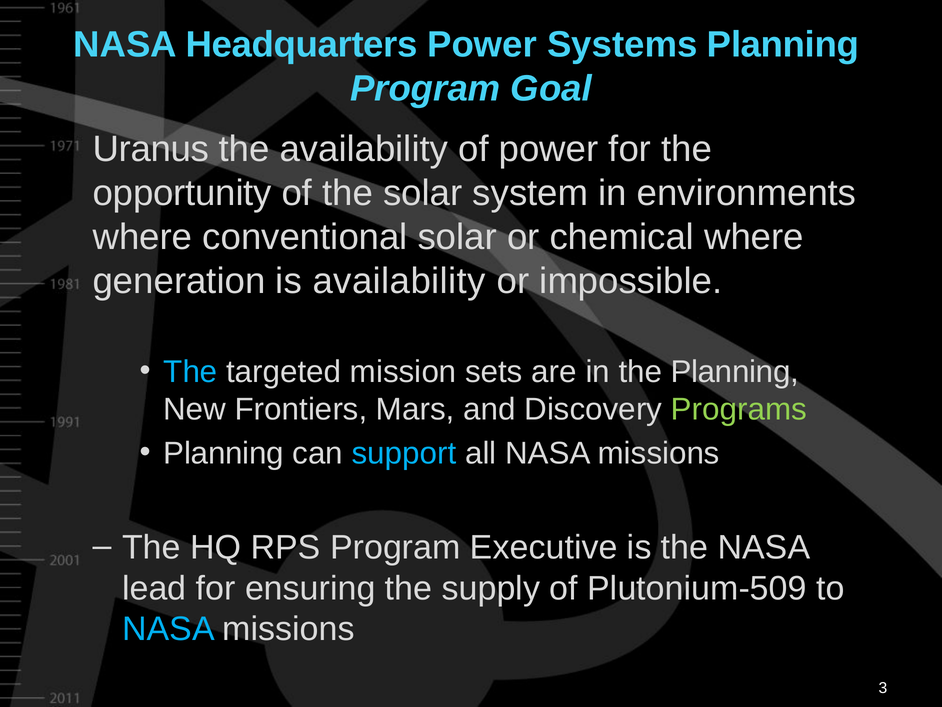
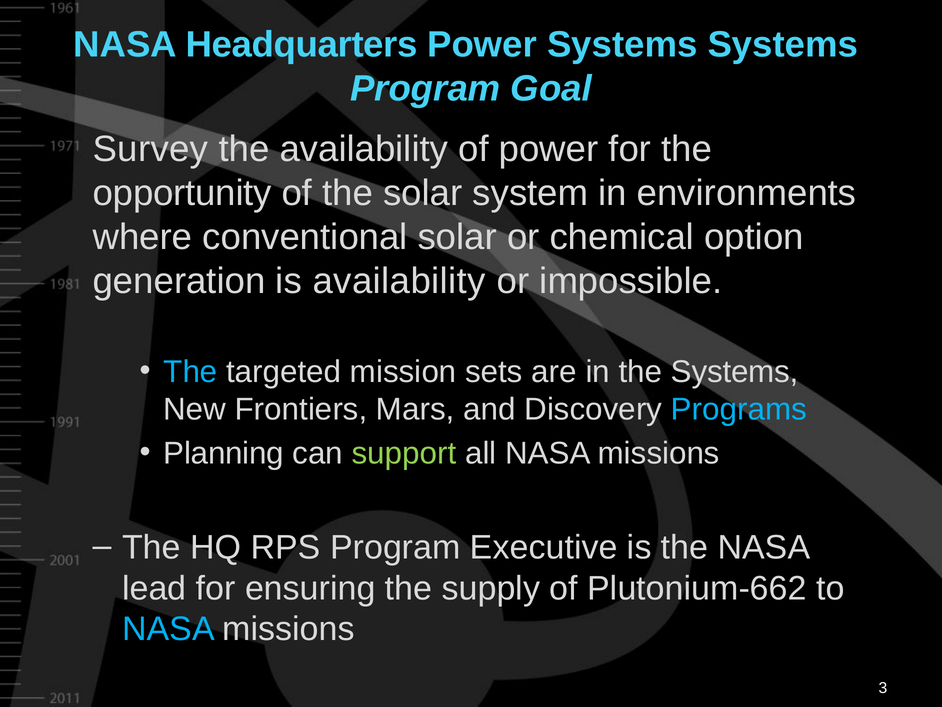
Systems Planning: Planning -> Systems
Uranus: Uranus -> Survey
chemical where: where -> option
the Planning: Planning -> Systems
Programs colour: light green -> light blue
support colour: light blue -> light green
Plutonium-509: Plutonium-509 -> Plutonium-662
